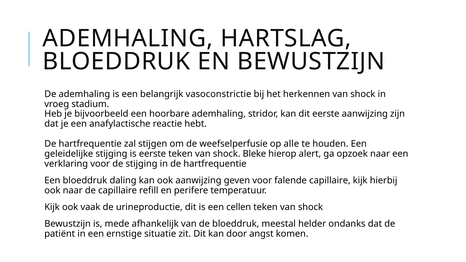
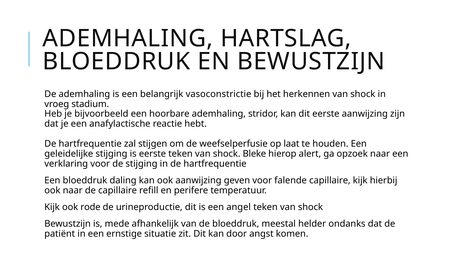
alle: alle -> laat
vaak: vaak -> rode
cellen: cellen -> angel
